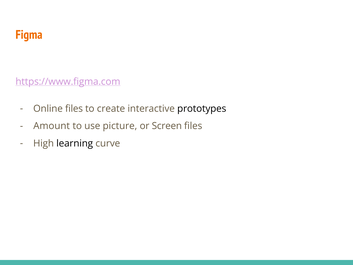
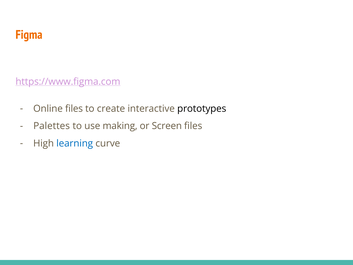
Amount: Amount -> Palettes
picture: picture -> making
learning colour: black -> blue
